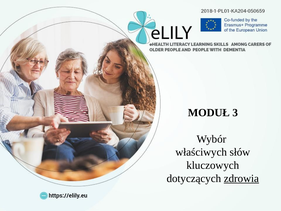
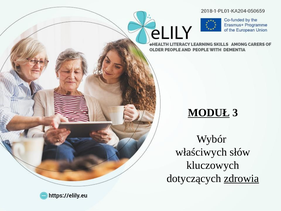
MODUŁ underline: none -> present
